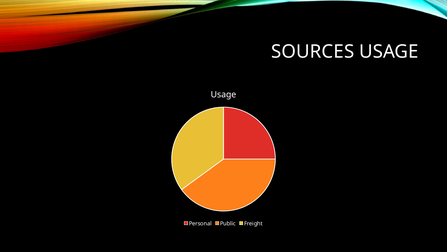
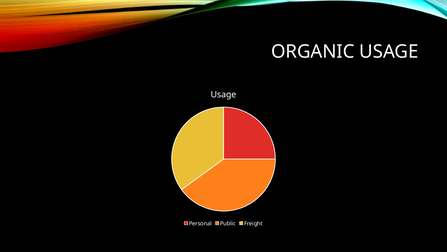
SOURCES: SOURCES -> ORGANIC
